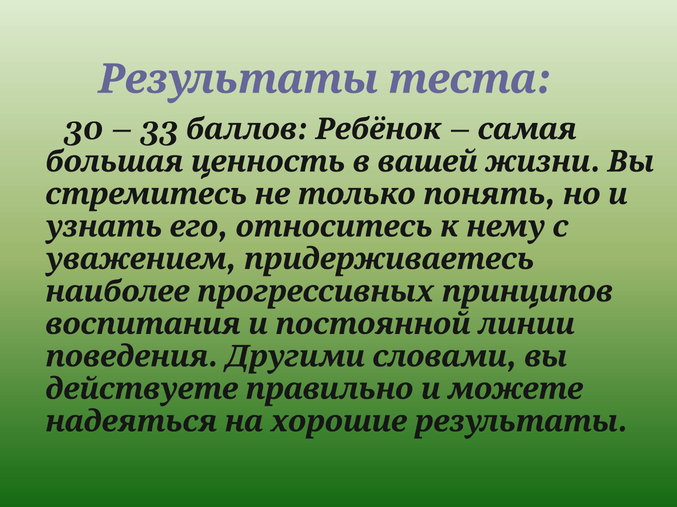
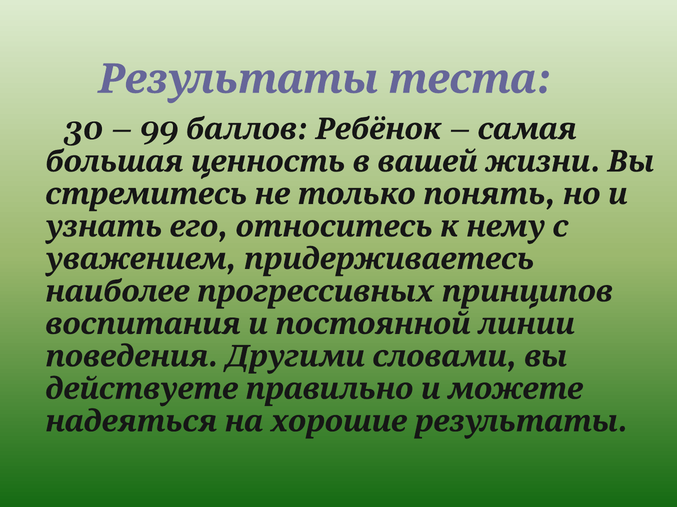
33: 33 -> 99
